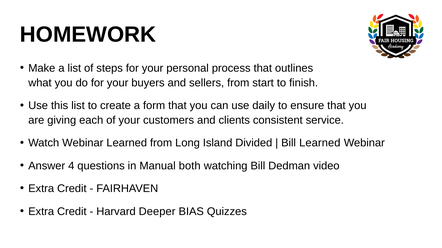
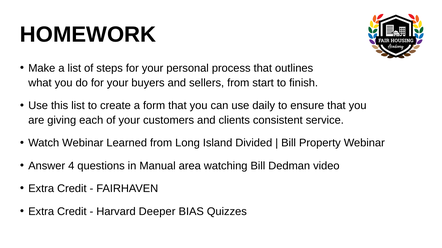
Bill Learned: Learned -> Property
both: both -> area
